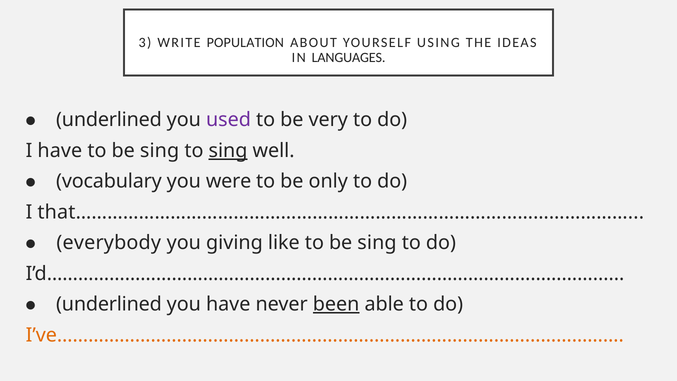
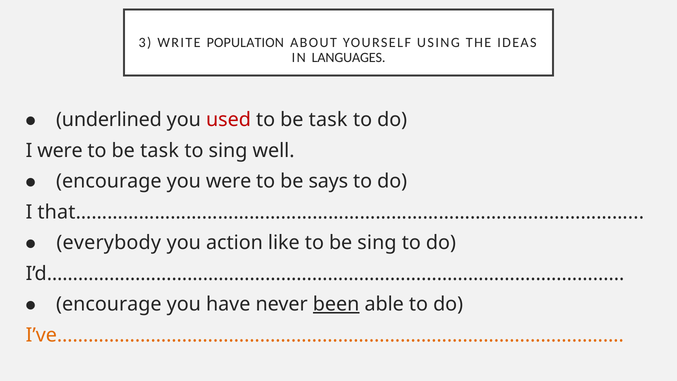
used colour: purple -> red
very at (328, 120): very -> task
I have: have -> were
sing at (160, 151): sing -> task
sing at (228, 151) underline: present -> none
vocabulary at (109, 181): vocabulary -> encourage
only: only -> says
giving: giving -> action
underlined at (109, 304): underlined -> encourage
